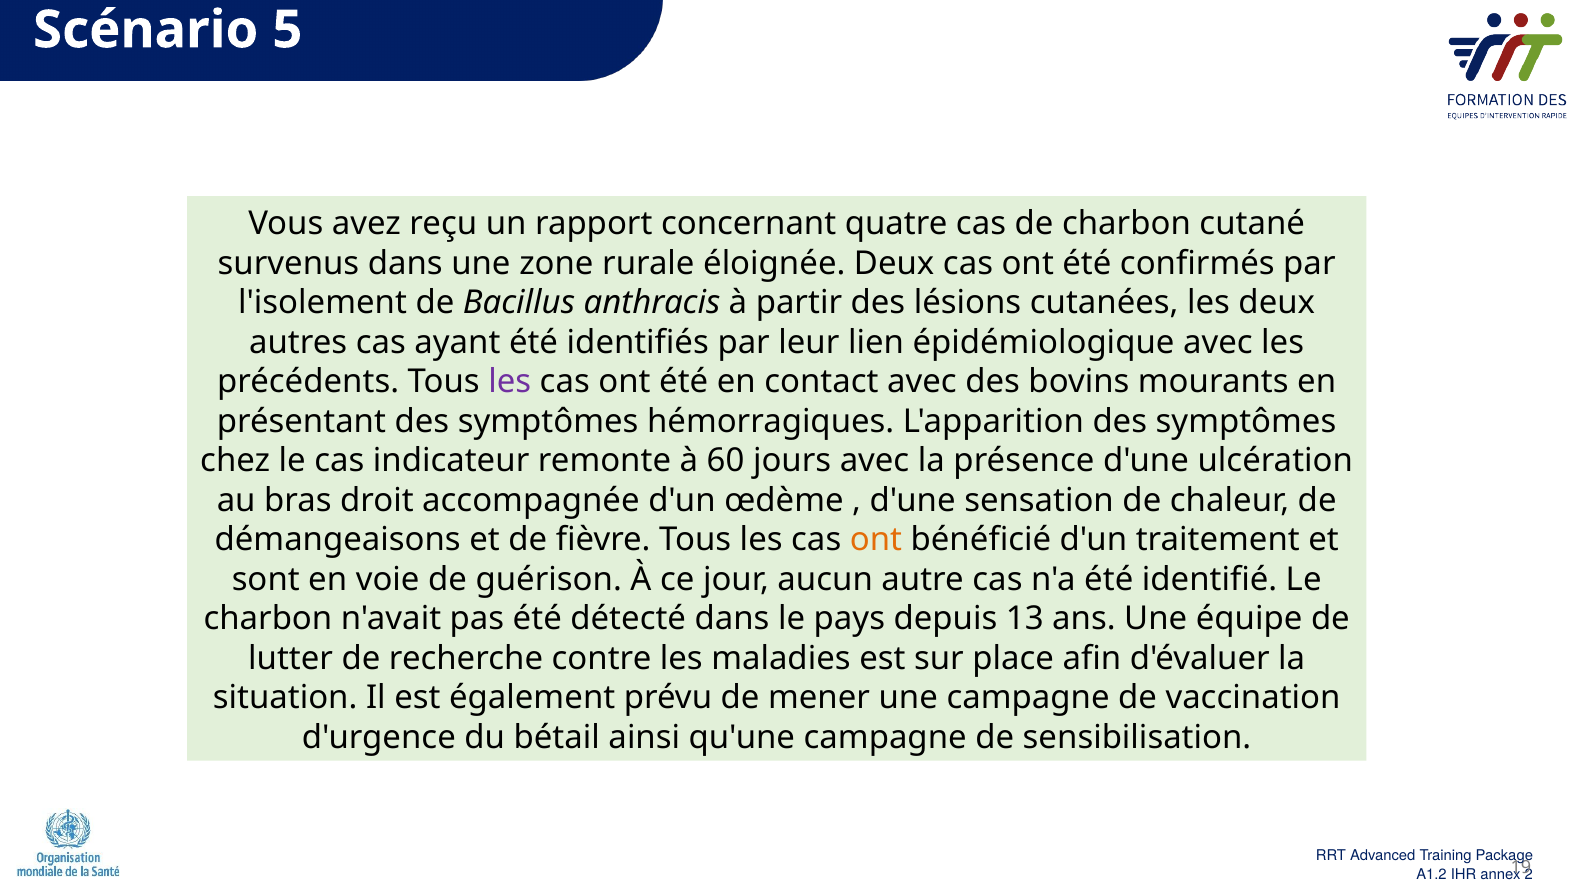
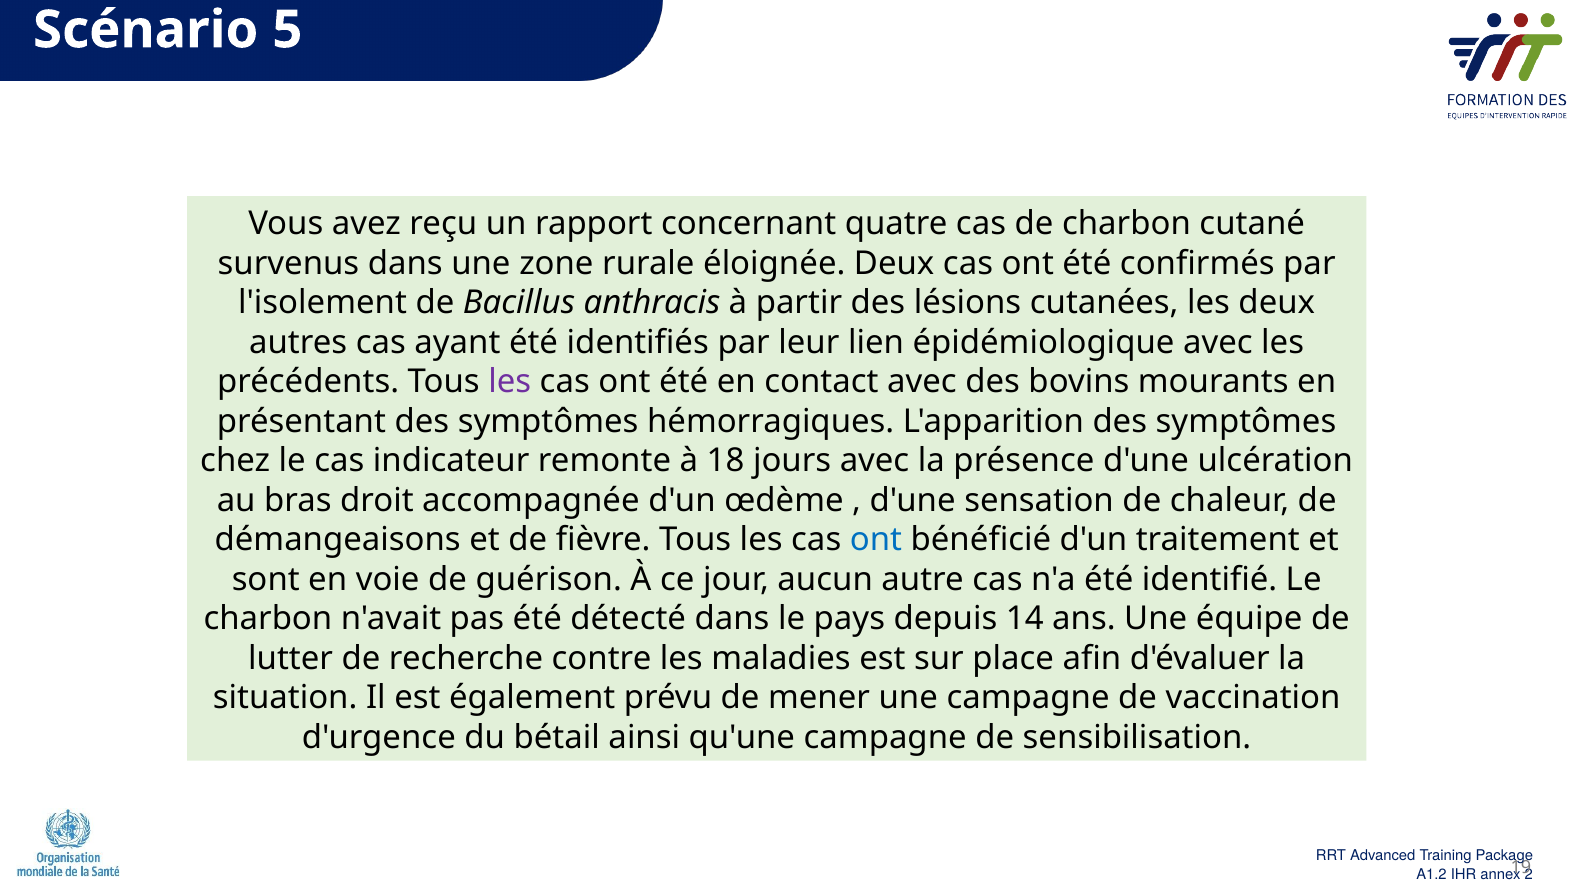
60: 60 -> 18
ont at (876, 540) colour: orange -> blue
13: 13 -> 14
